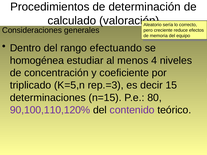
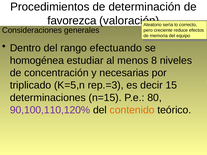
calculado: calculado -> favorezca
4: 4 -> 8
coeficiente: coeficiente -> necesarias
contenido colour: purple -> orange
